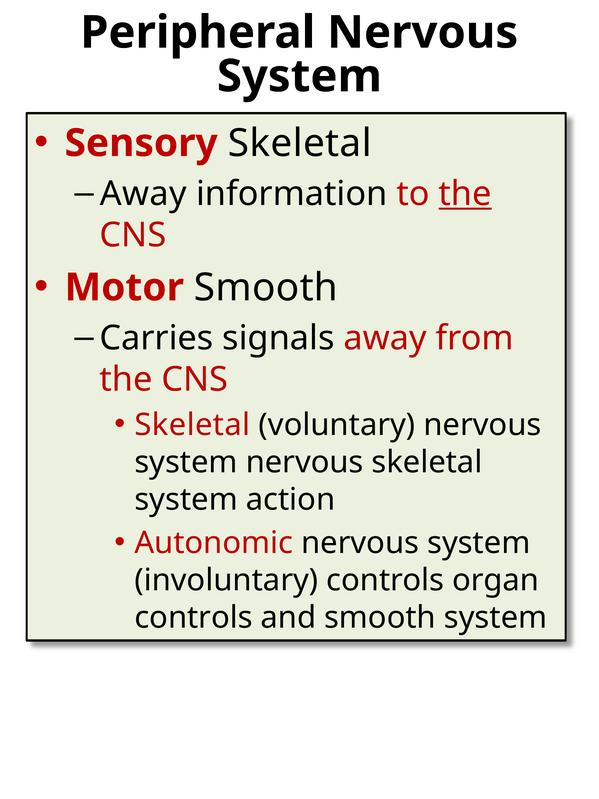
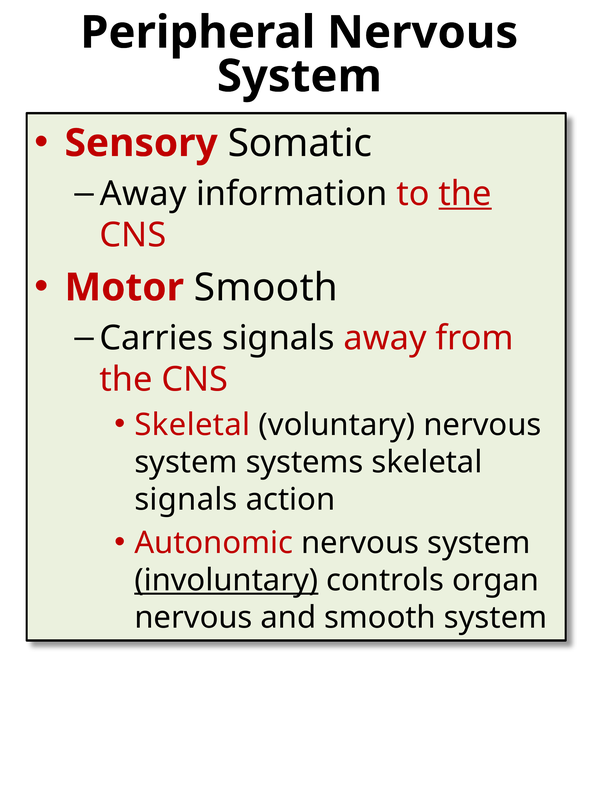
Sensory Skeletal: Skeletal -> Somatic
system nervous: nervous -> systems
system at (186, 499): system -> signals
involuntary underline: none -> present
controls at (194, 617): controls -> nervous
